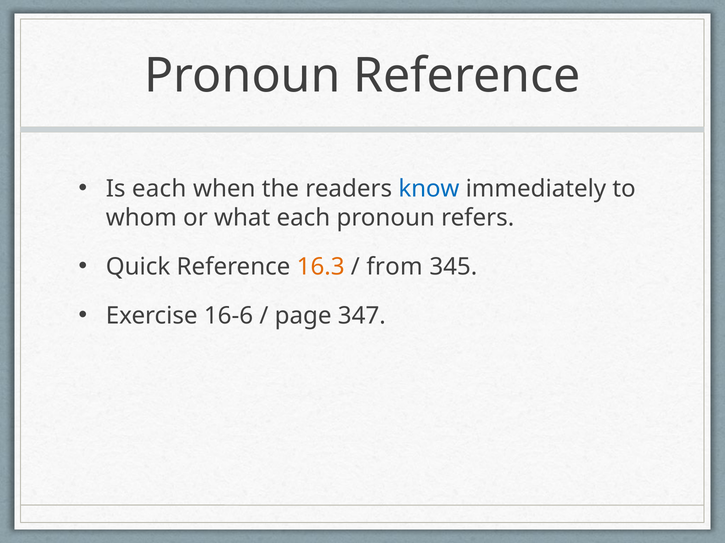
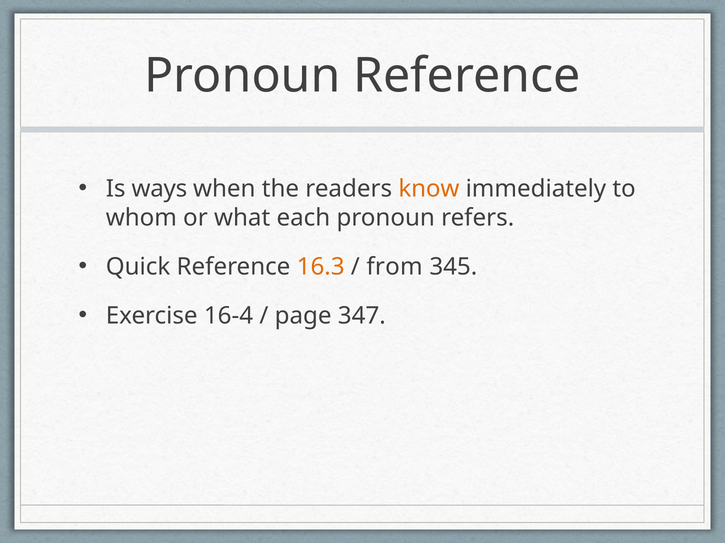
Is each: each -> ways
know colour: blue -> orange
16-6: 16-6 -> 16-4
